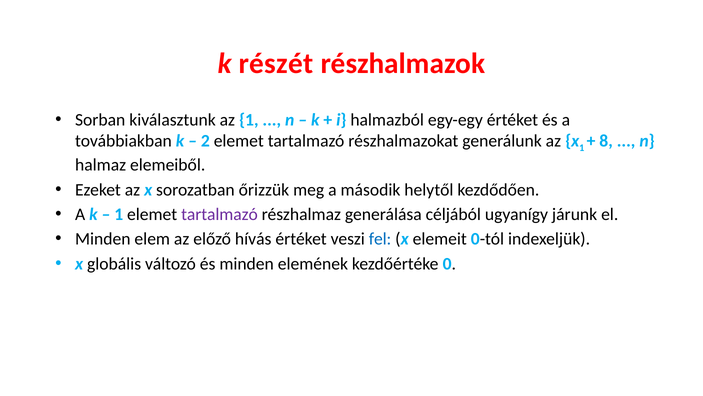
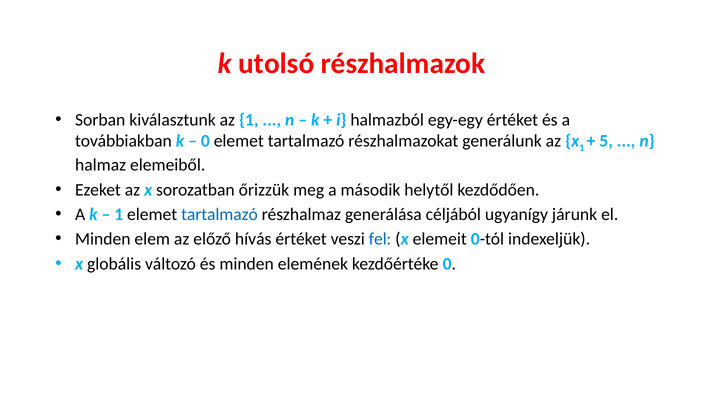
részét: részét -> utolsó
2 at (205, 141): 2 -> 0
8: 8 -> 5
tartalmazó at (219, 214) colour: purple -> blue
